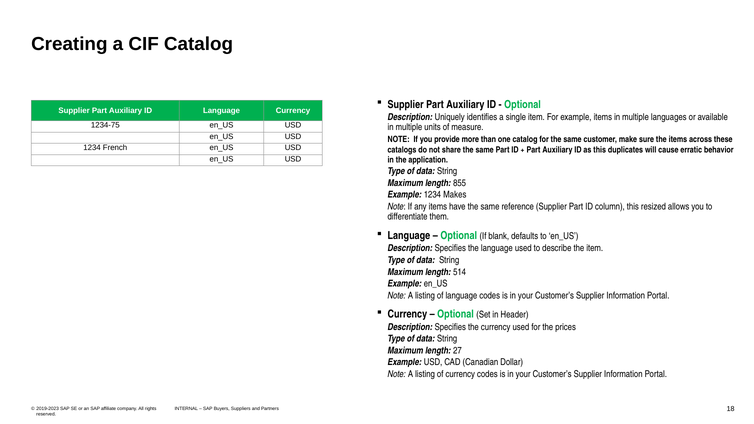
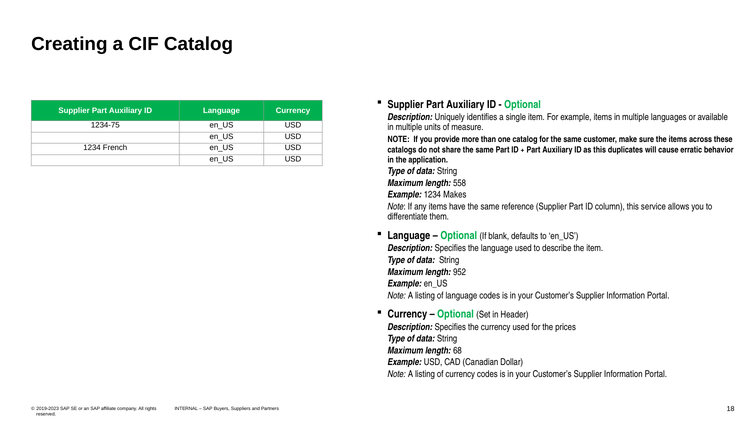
855: 855 -> 558
resized: resized -> service
514: 514 -> 952
27: 27 -> 68
